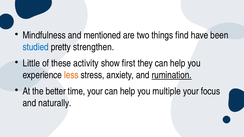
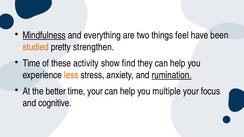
Mindfulness underline: none -> present
mentioned: mentioned -> everything
find: find -> feel
studied colour: blue -> orange
Little at (31, 63): Little -> Time
first: first -> find
naturally: naturally -> cognitive
